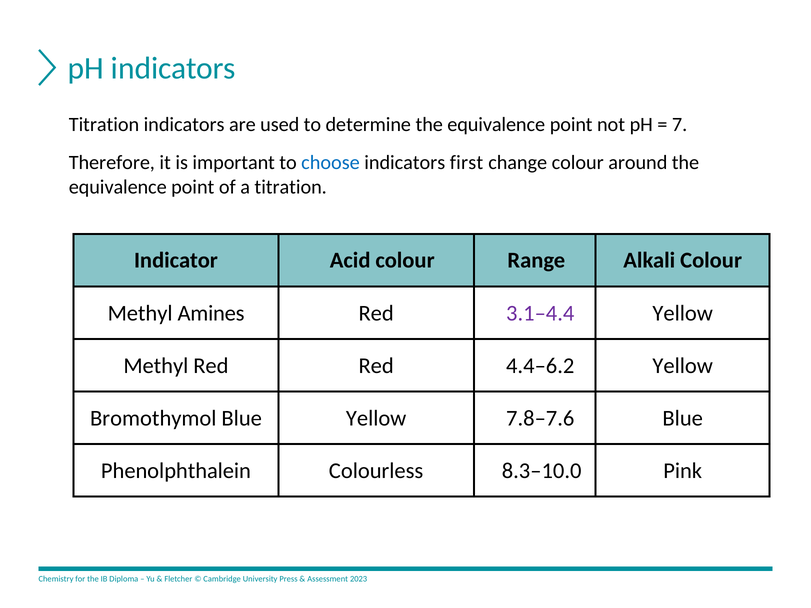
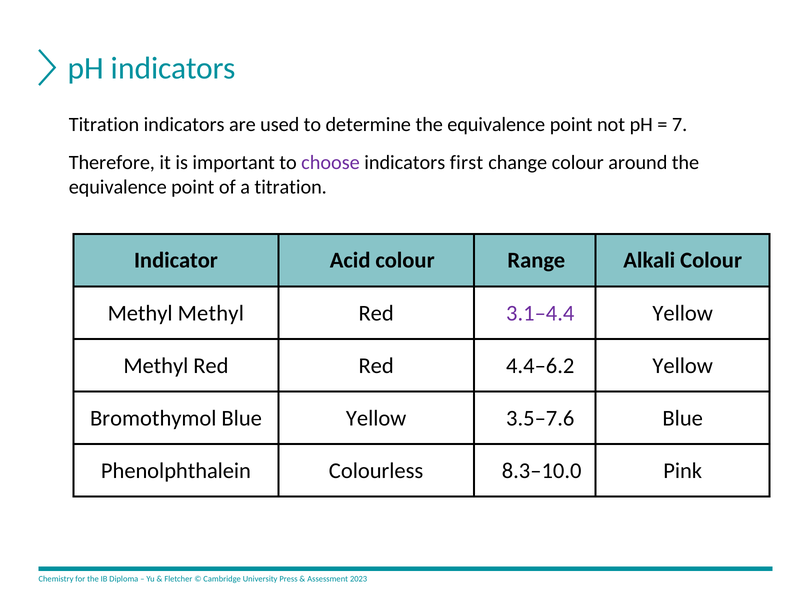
choose colour: blue -> purple
Methyl Amines: Amines -> Methyl
7.8–7.6: 7.8–7.6 -> 3.5–7.6
